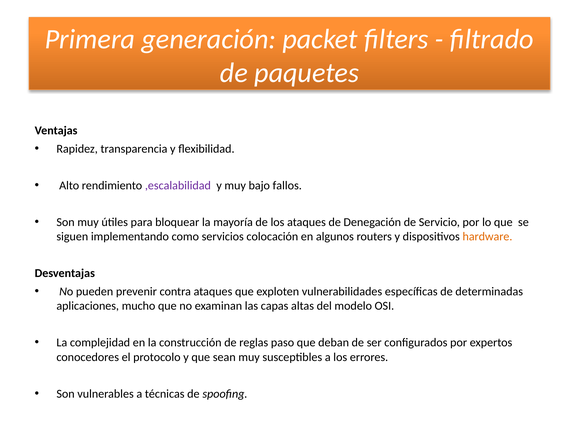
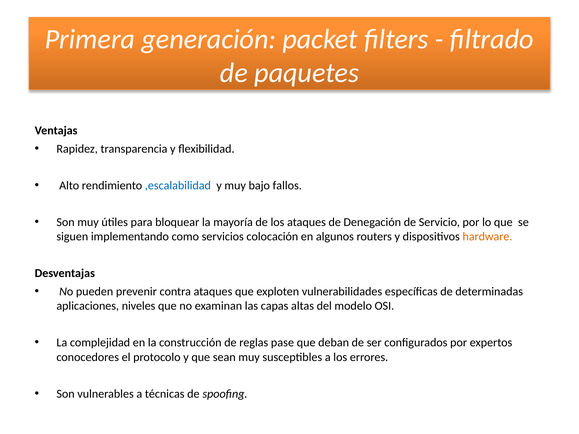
,escalabilidad colour: purple -> blue
mucho: mucho -> niveles
paso: paso -> pase
